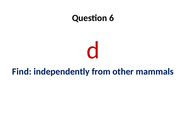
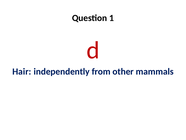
6: 6 -> 1
Find: Find -> Hair
